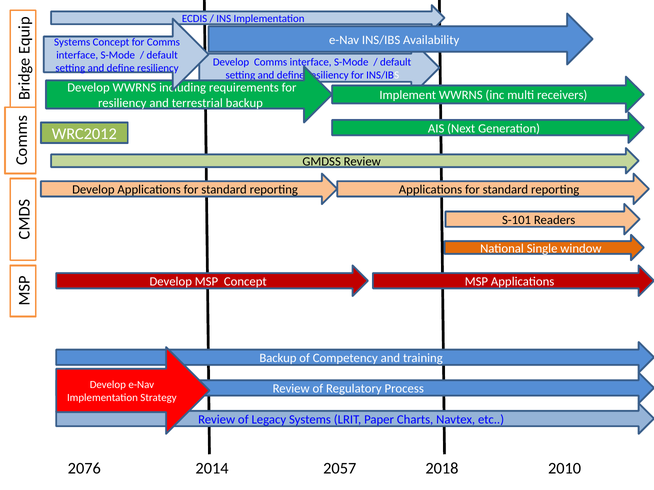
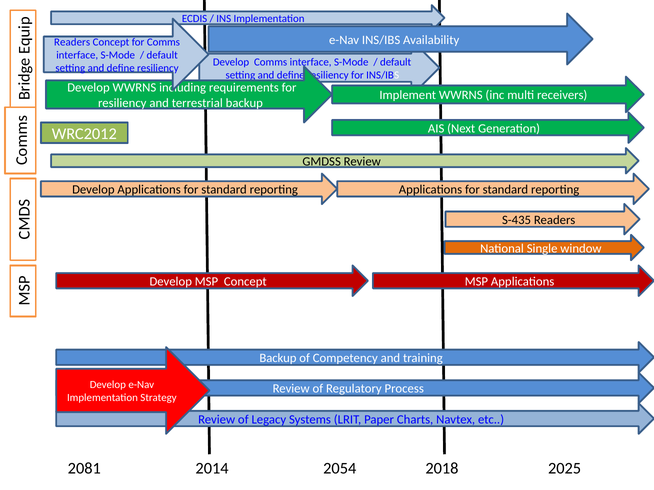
Systems at (72, 42): Systems -> Readers
S-101: S-101 -> S-435
2076: 2076 -> 2081
2057: 2057 -> 2054
2010: 2010 -> 2025
